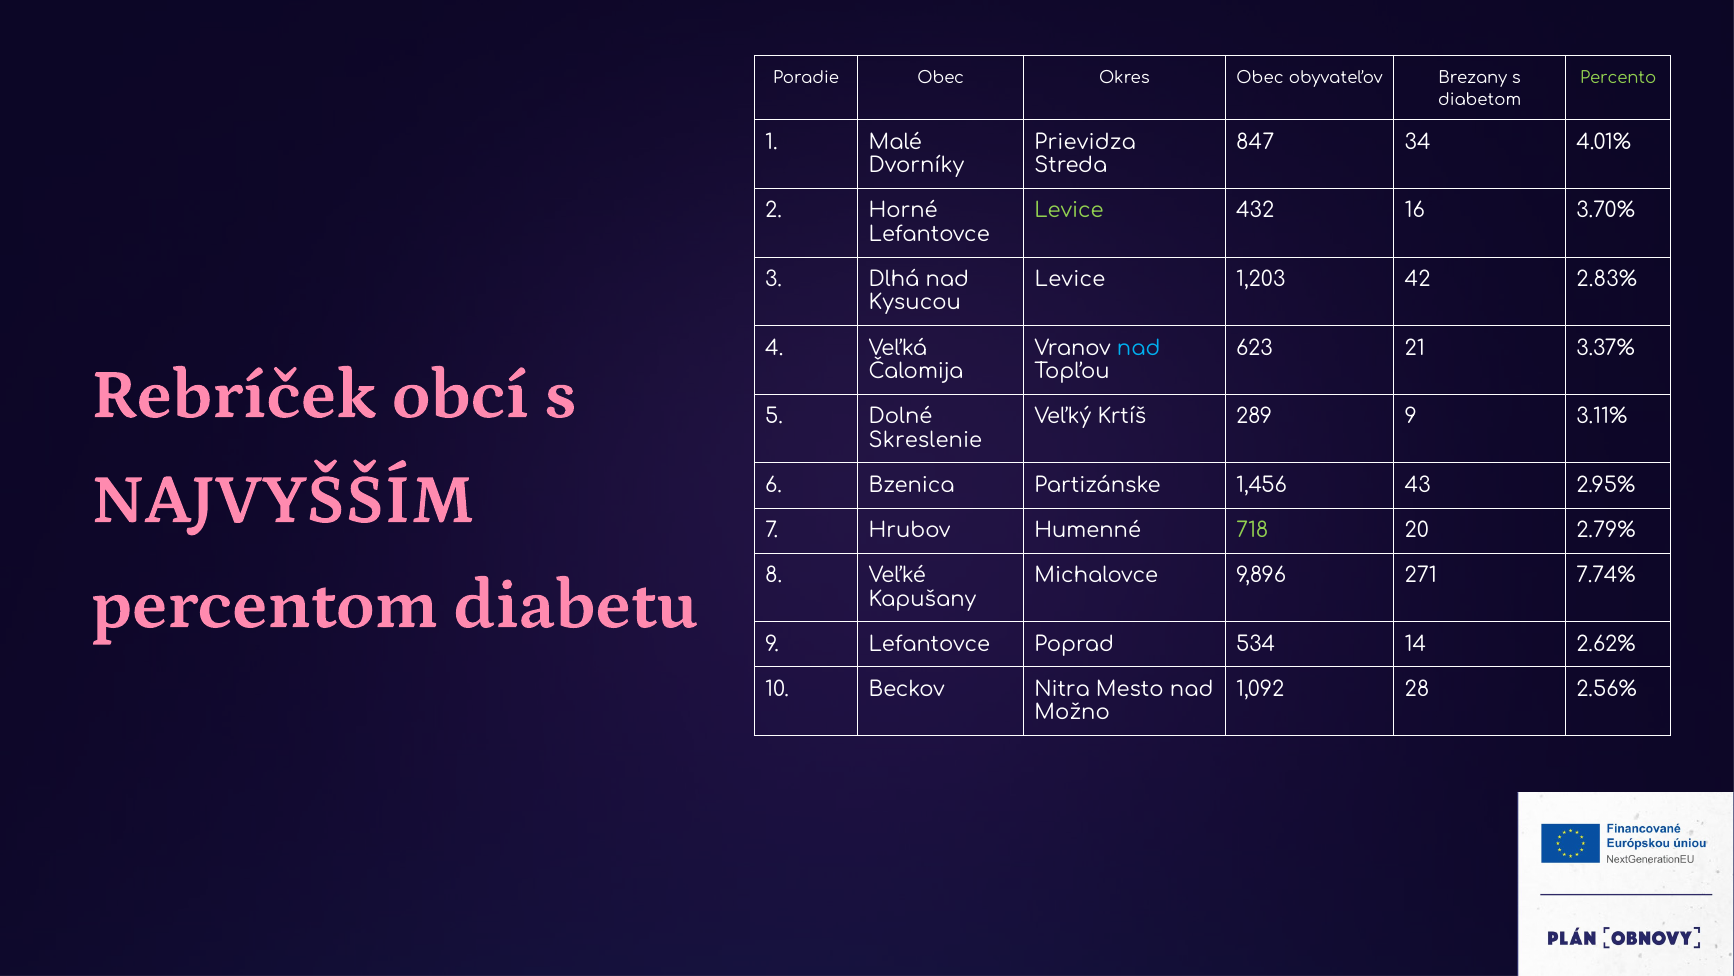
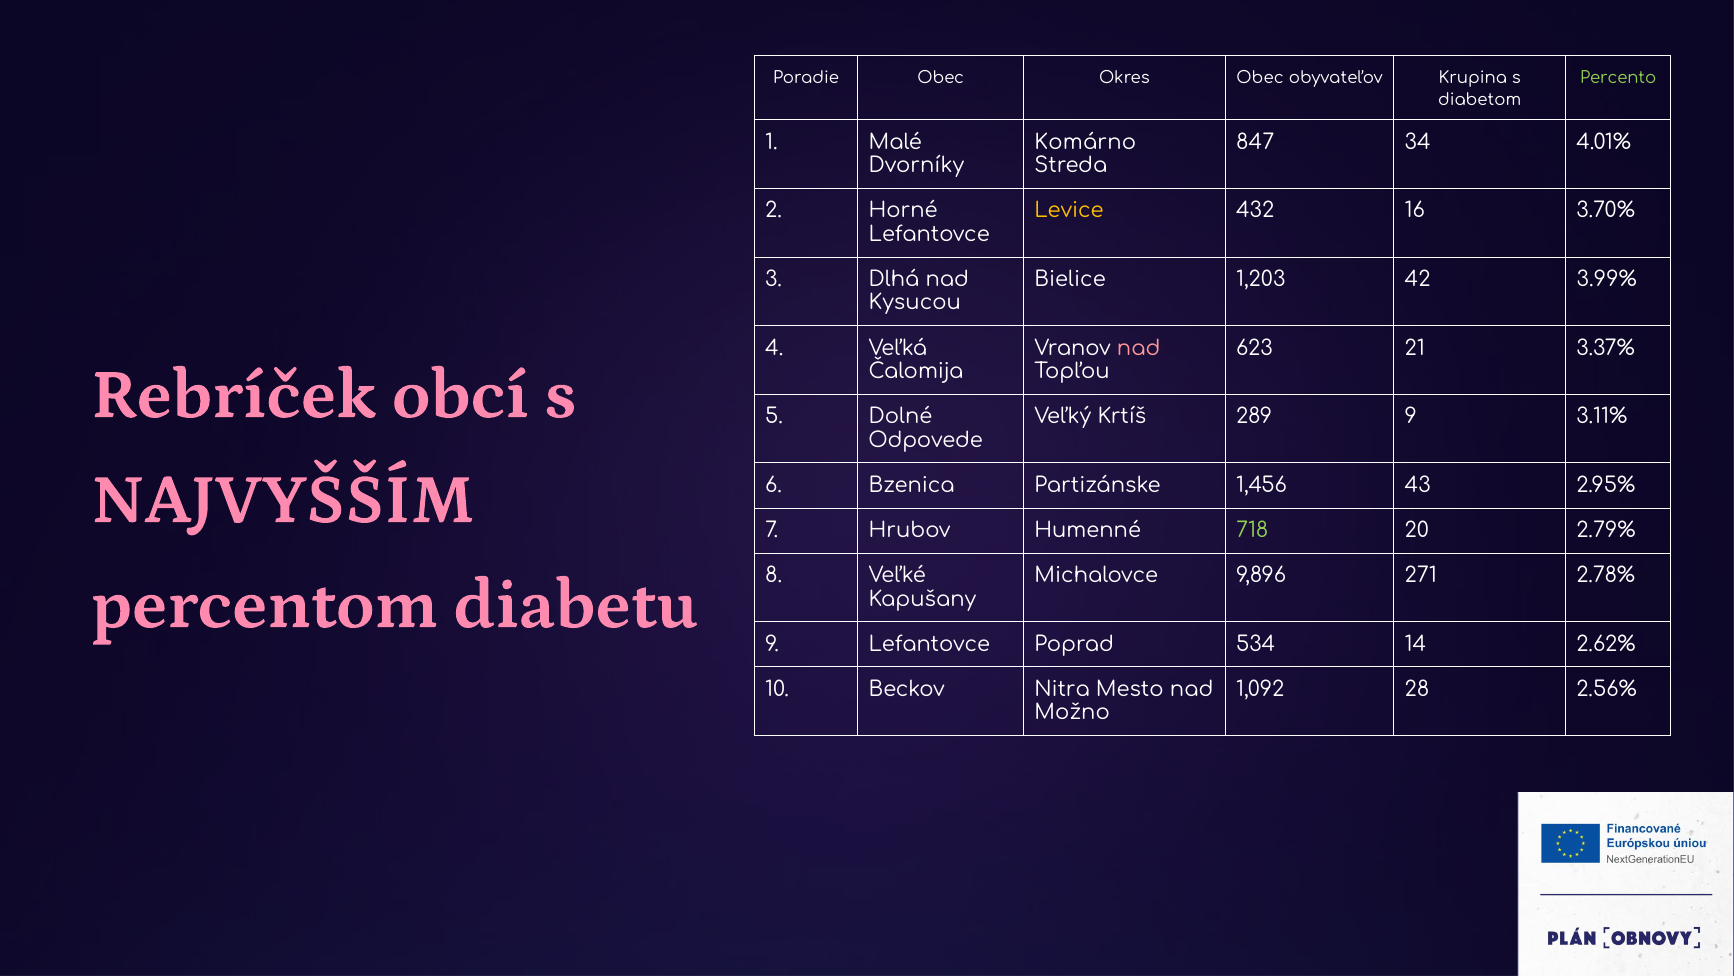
Brezany: Brezany -> Krupina
Prievidza: Prievidza -> Komárno
Levice at (1069, 211) colour: light green -> yellow
Levice at (1070, 279): Levice -> Bielice
2.83%: 2.83% -> 3.99%
nad at (1139, 348) colour: light blue -> pink
Skreslenie: Skreslenie -> Odpovede
7.74%: 7.74% -> 2.78%
